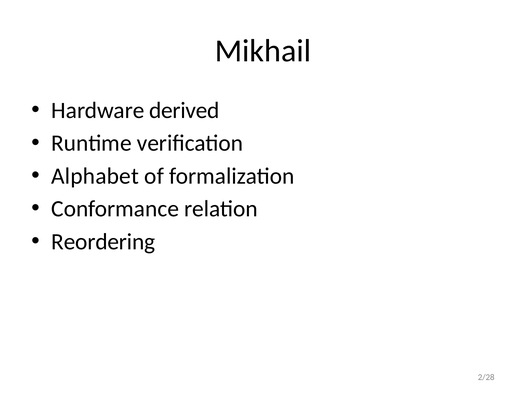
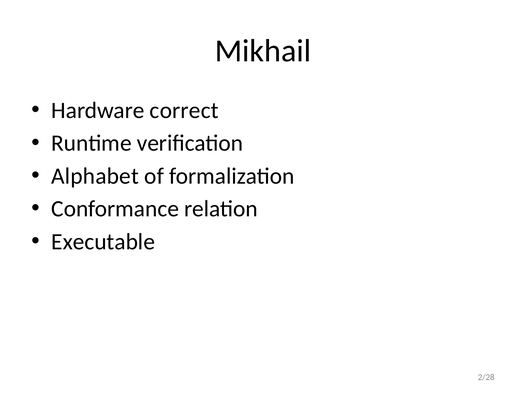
derived: derived -> correct
Reordering: Reordering -> Executable
